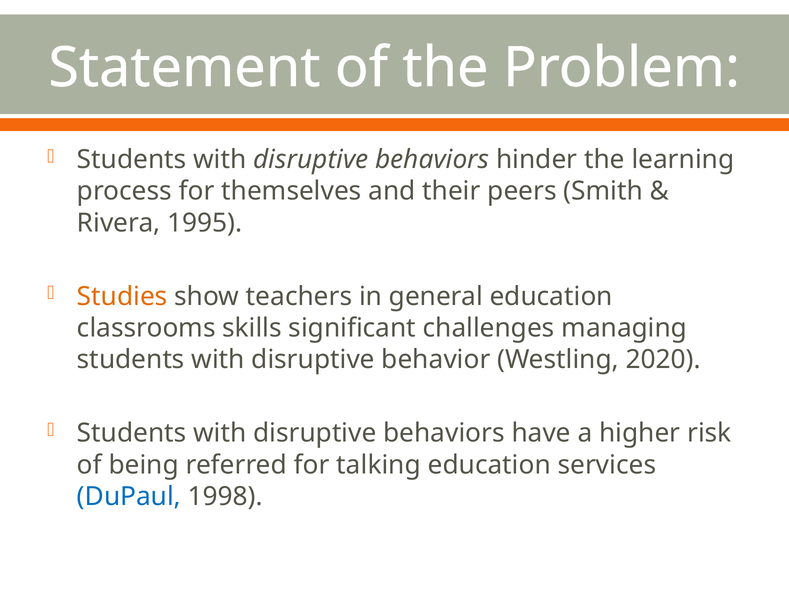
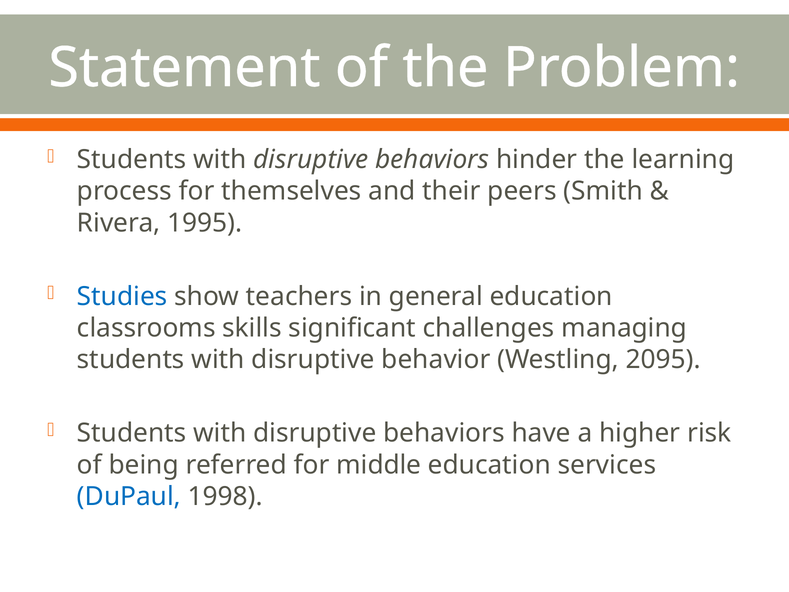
Studies colour: orange -> blue
2020: 2020 -> 2095
talking: talking -> middle
